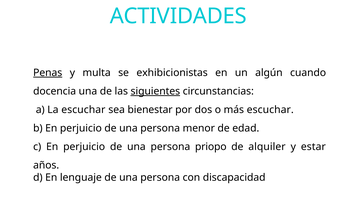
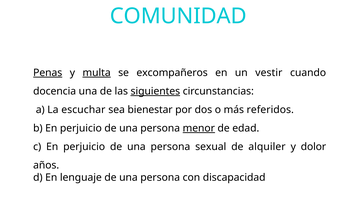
ACTIVIDADES: ACTIVIDADES -> COMUNIDAD
multa underline: none -> present
exhibicionistas: exhibicionistas -> excompañeros
algún: algún -> vestir
más escuchar: escuchar -> referidos
menor underline: none -> present
priopo: priopo -> sexual
estar: estar -> dolor
